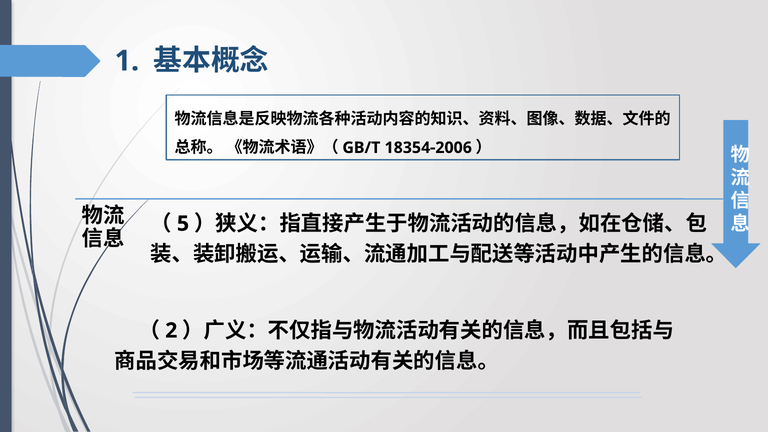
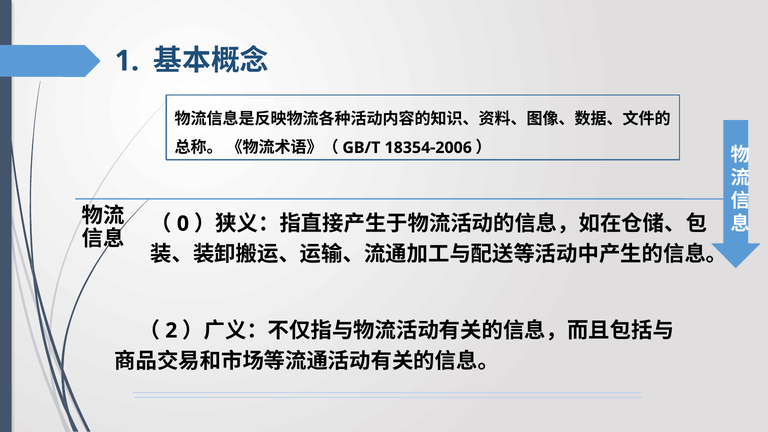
5: 5 -> 0
